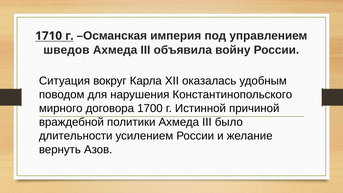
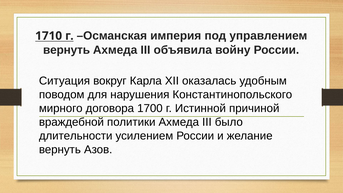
шведов at (66, 50): шведов -> вернуть
